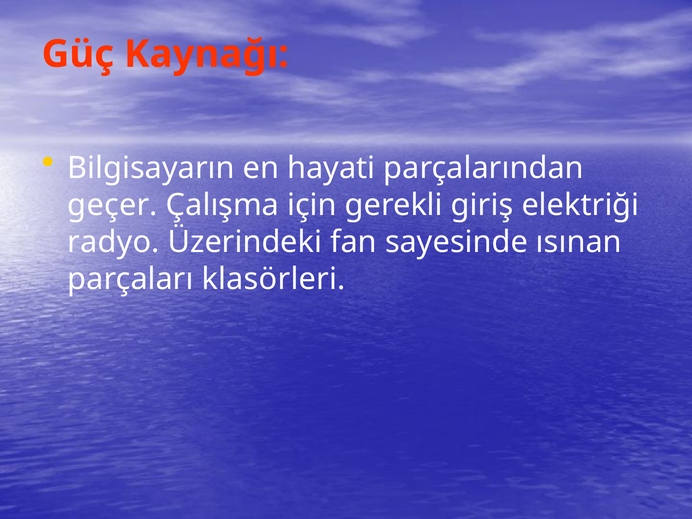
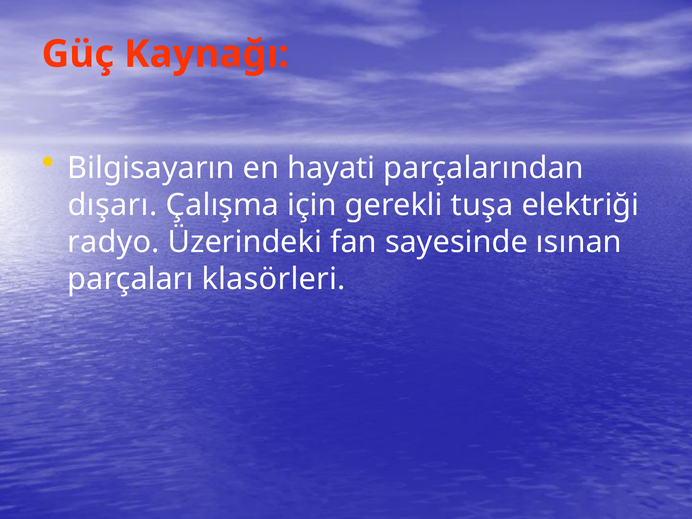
geçer: geçer -> dışarı
giriş: giriş -> tuşa
